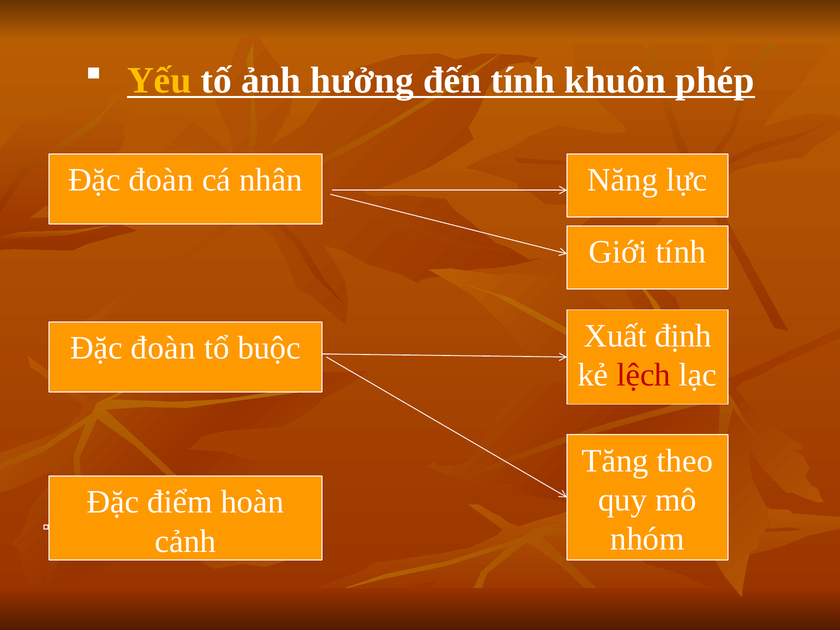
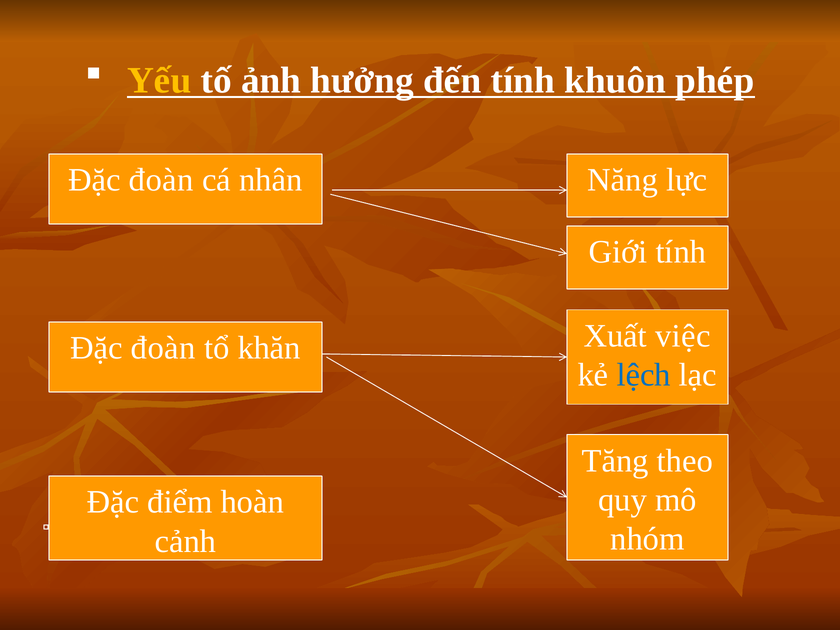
định: định -> việc
buộc: buộc -> khăn
lệch colour: red -> blue
